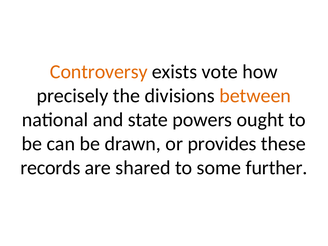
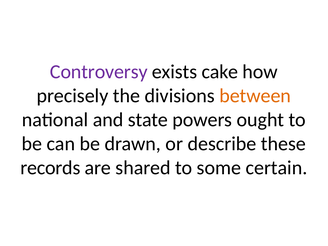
Controversy colour: orange -> purple
vote: vote -> cake
provides: provides -> describe
further: further -> certain
